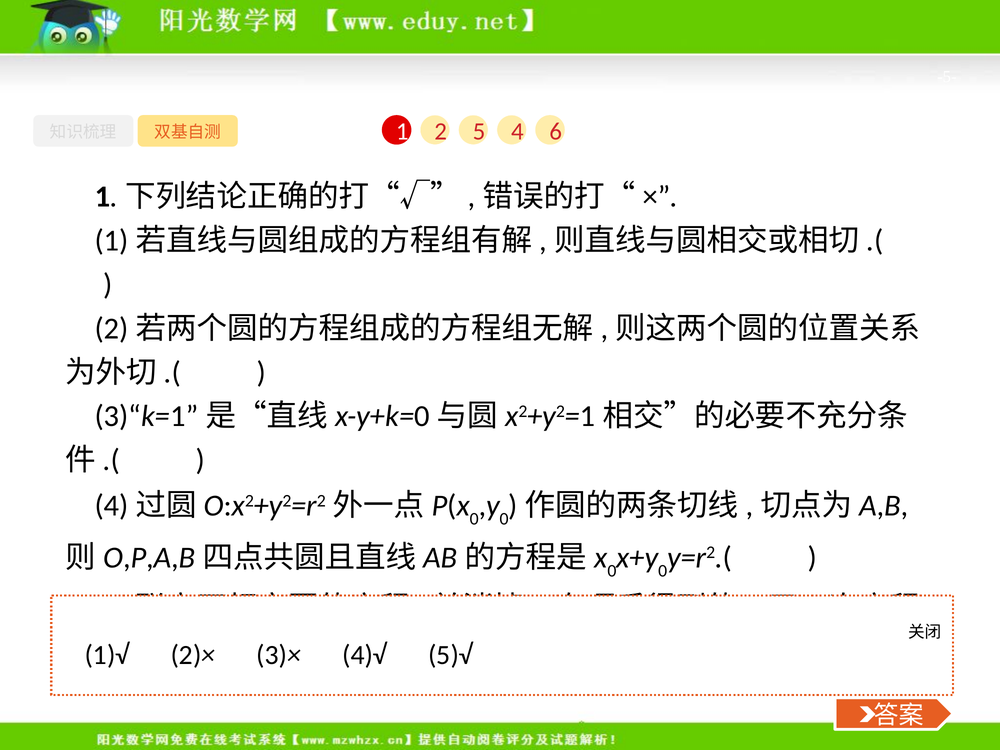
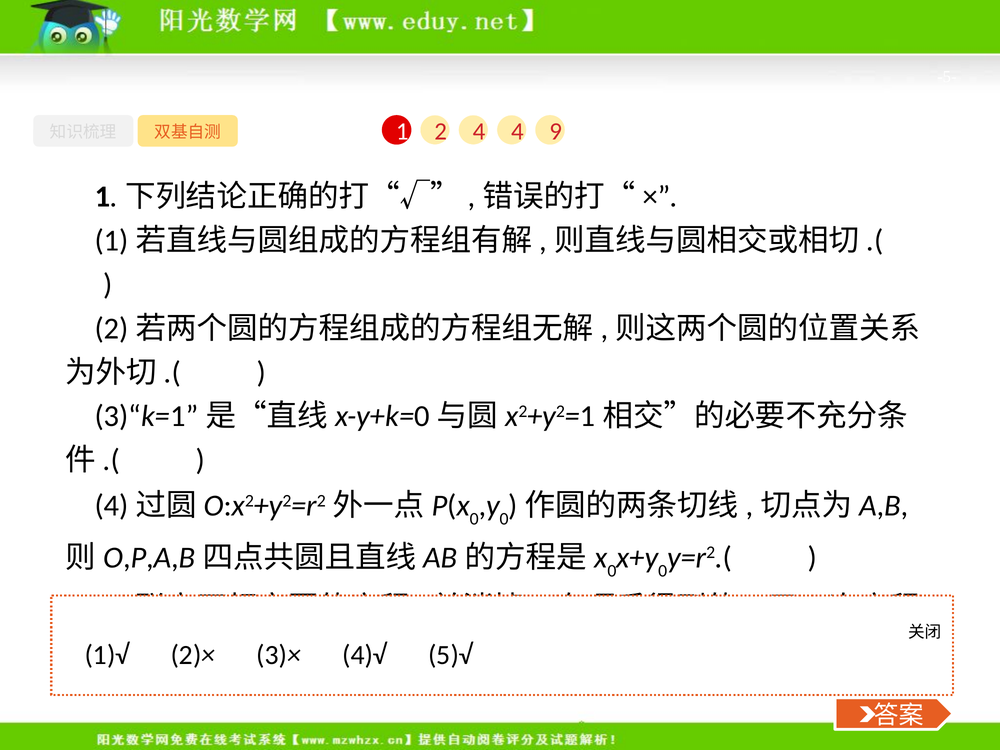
6: 6 -> 9
5 at (479, 132): 5 -> 4
